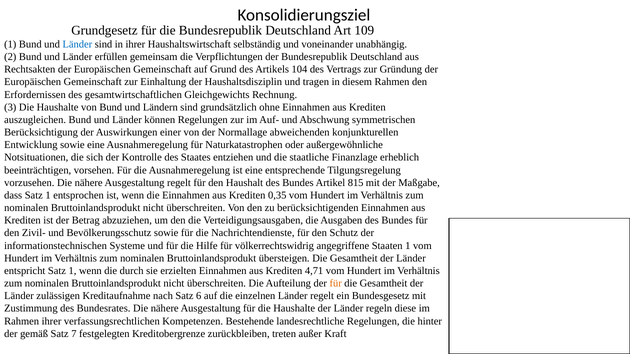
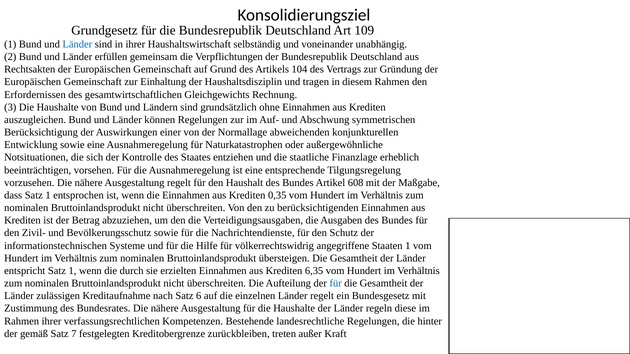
815: 815 -> 608
4,71: 4,71 -> 6,35
für at (336, 284) colour: orange -> blue
